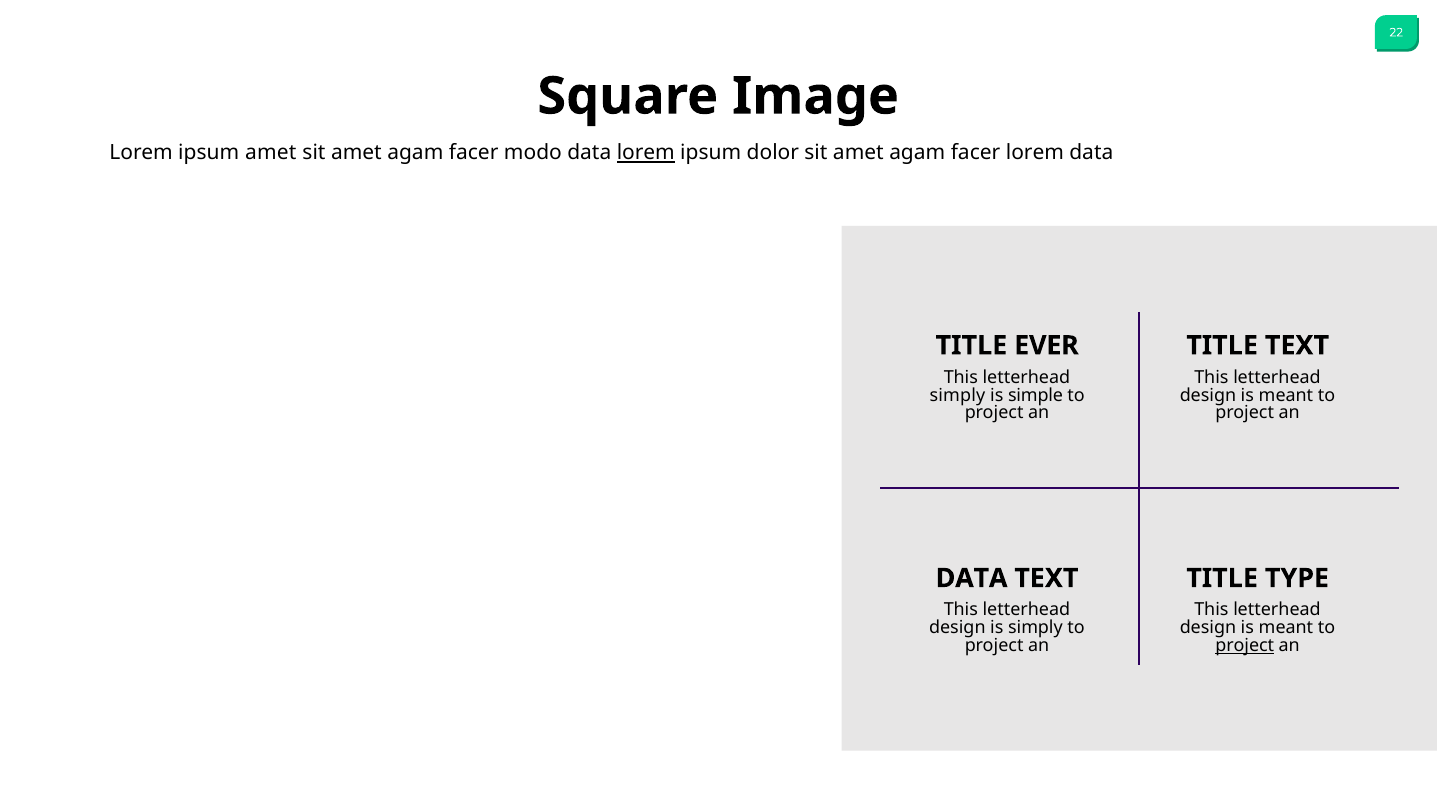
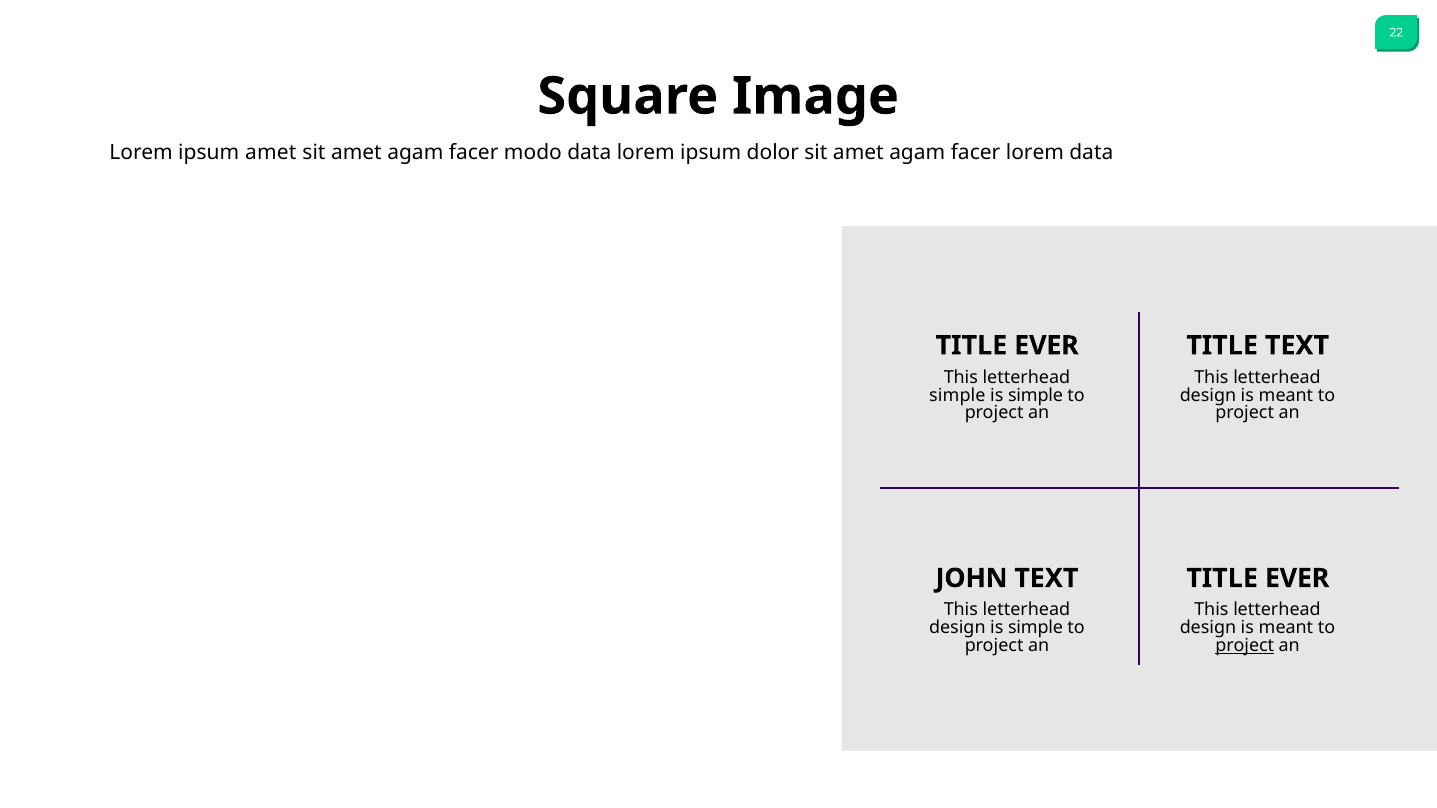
lorem at (646, 153) underline: present -> none
simply at (957, 395): simply -> simple
DATA at (972, 578): DATA -> JOHN
TYPE at (1297, 578): TYPE -> EVER
design is simply: simply -> simple
